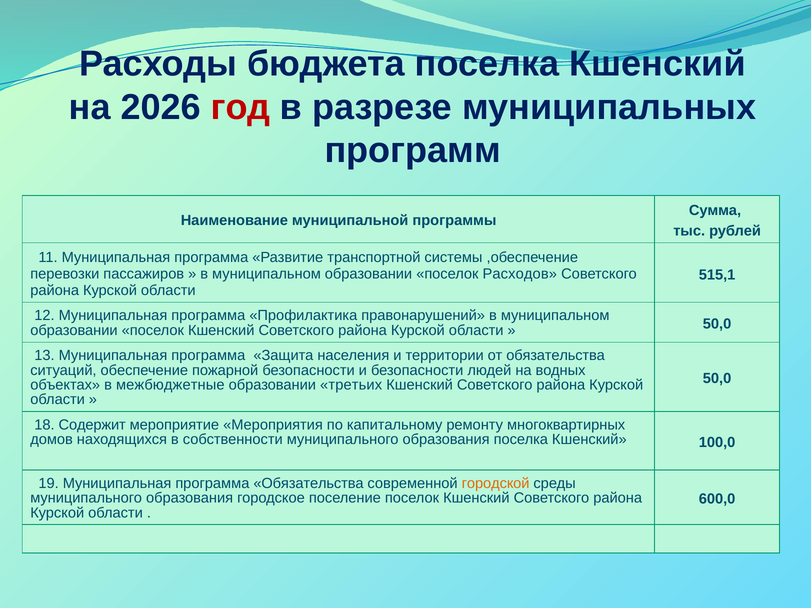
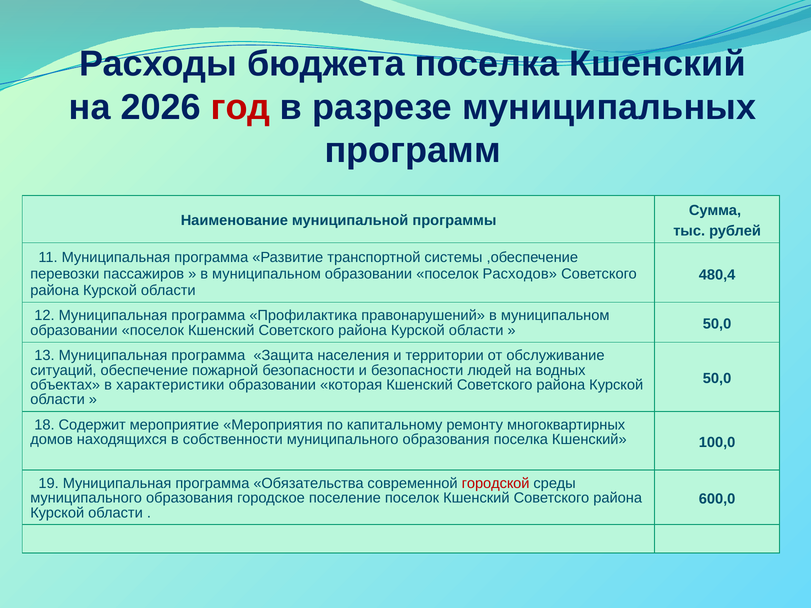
515,1: 515,1 -> 480,4
от обязательства: обязательства -> обслуживание
межбюджетные: межбюджетные -> характеристики
третьих: третьих -> которая
городской colour: orange -> red
